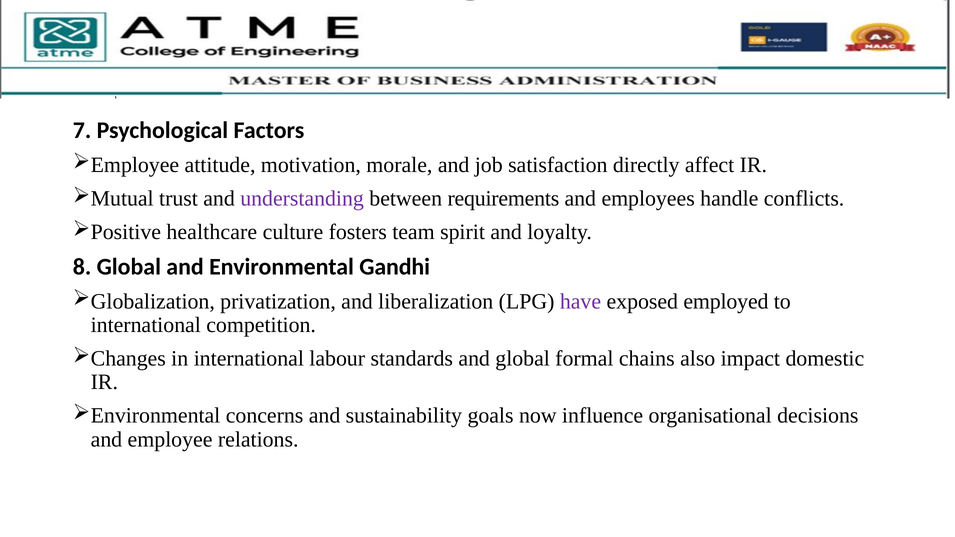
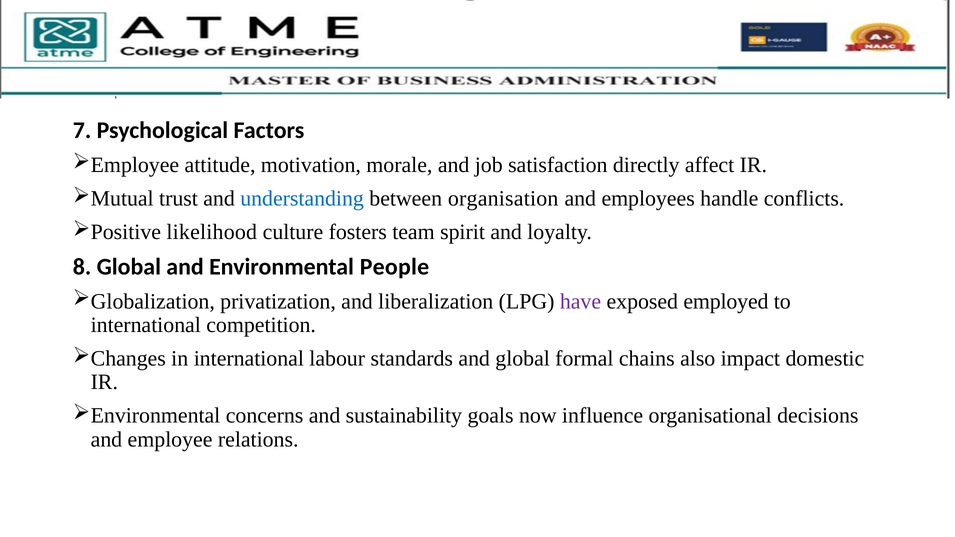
understanding colour: purple -> blue
requirements: requirements -> organisation
healthcare: healthcare -> likelihood
Gandhi: Gandhi -> People
